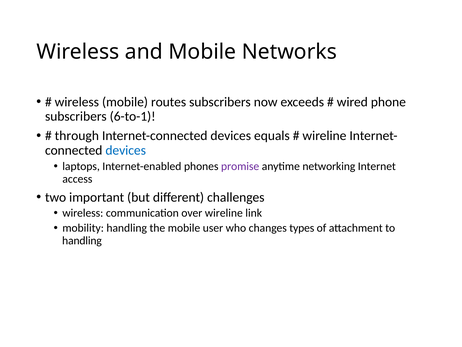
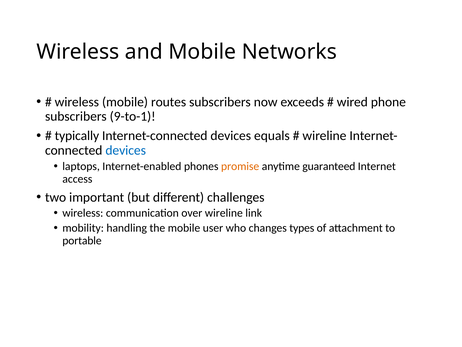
6-to-1: 6-to-1 -> 9-to-1
through: through -> typically
promise colour: purple -> orange
networking: networking -> guaranteed
handling at (82, 240): handling -> portable
